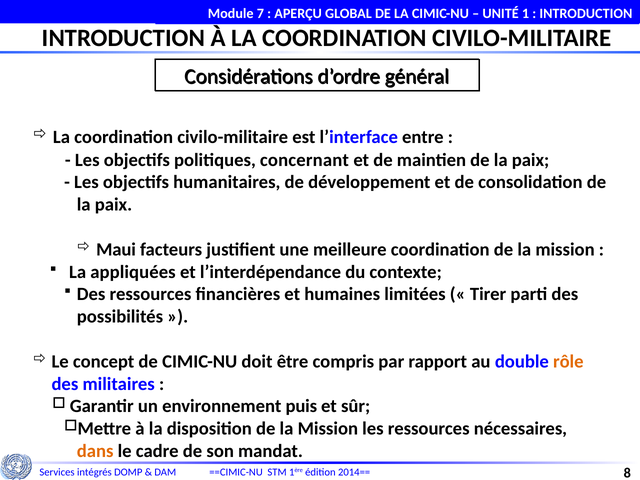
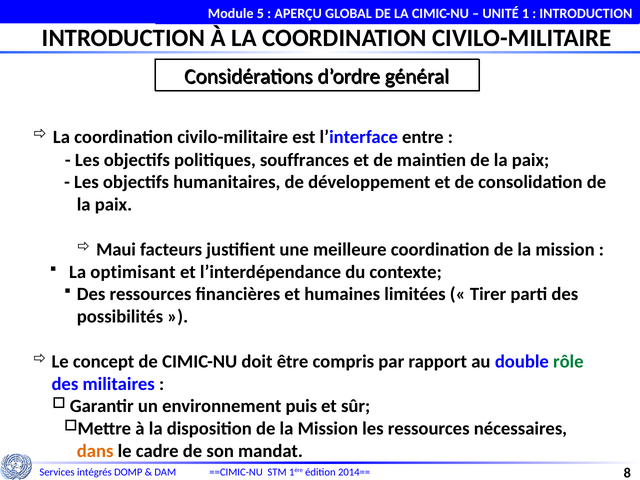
7: 7 -> 5
concernant: concernant -> souffrances
appliquées: appliquées -> optimisant
rôle colour: orange -> green
